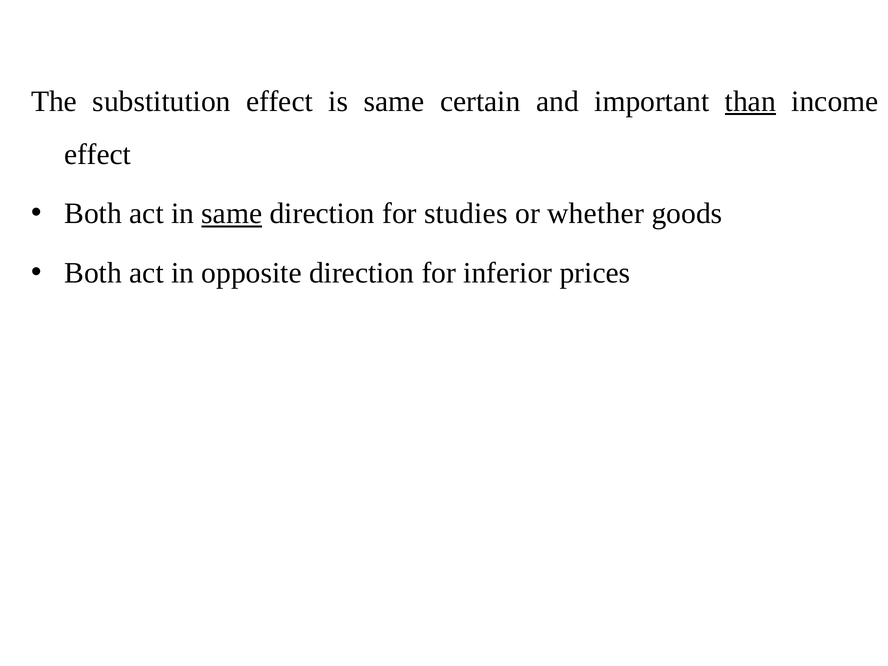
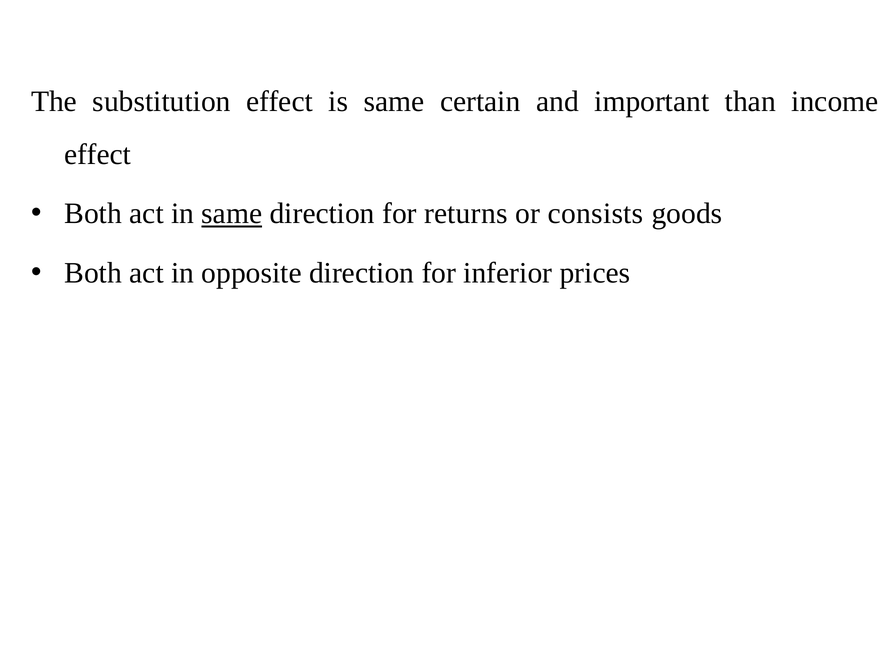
than underline: present -> none
studies: studies -> returns
whether: whether -> consists
